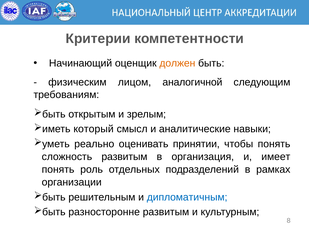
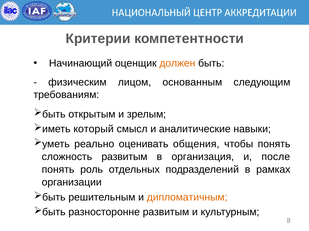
аналогичной: аналогичной -> основанным
принятии: принятии -> общения
имеет: имеет -> после
дипломатичным colour: blue -> orange
